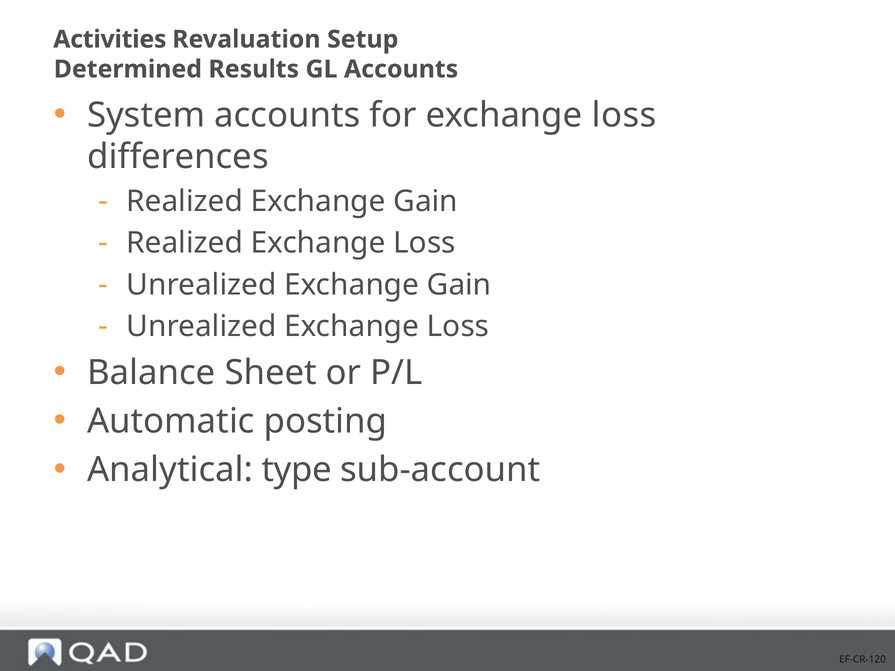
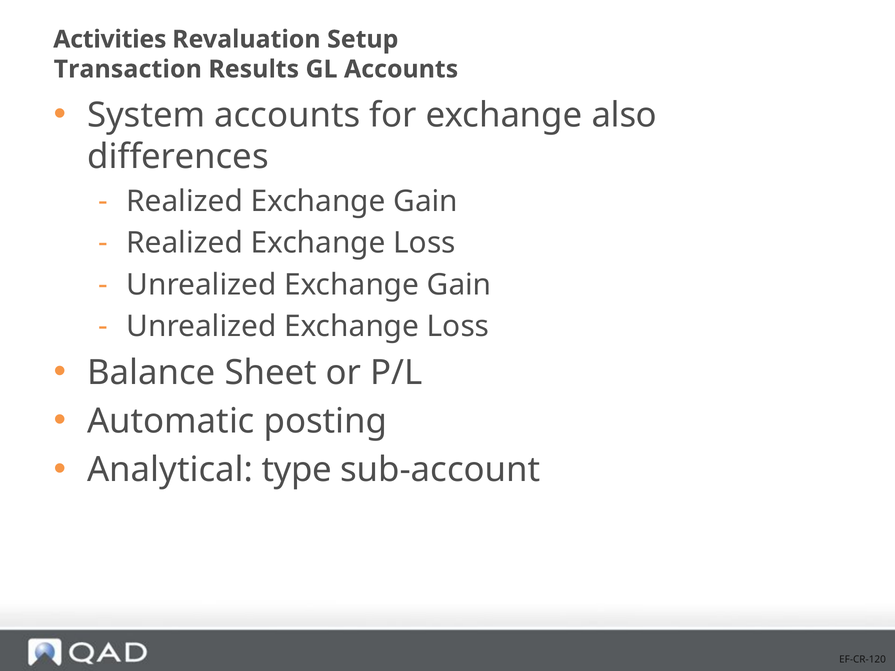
Determined: Determined -> Transaction
for exchange loss: loss -> also
